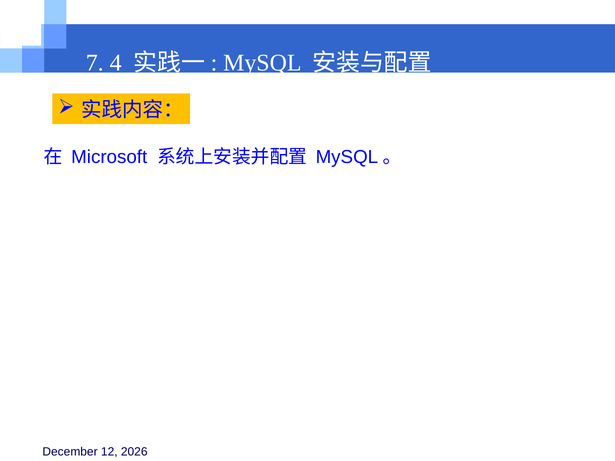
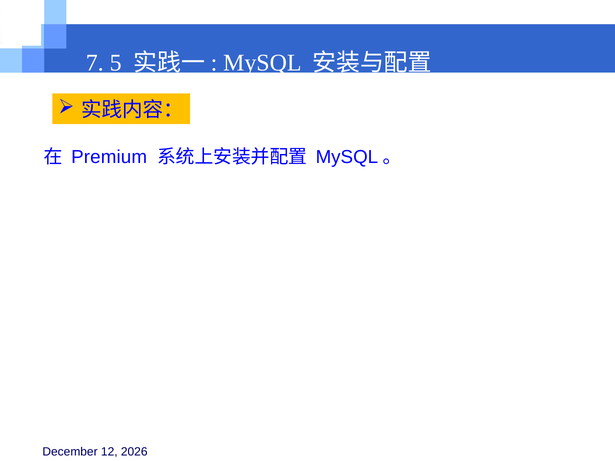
4: 4 -> 5
Microsoft: Microsoft -> Premium
